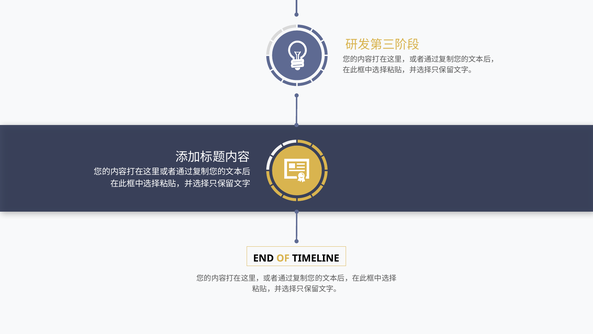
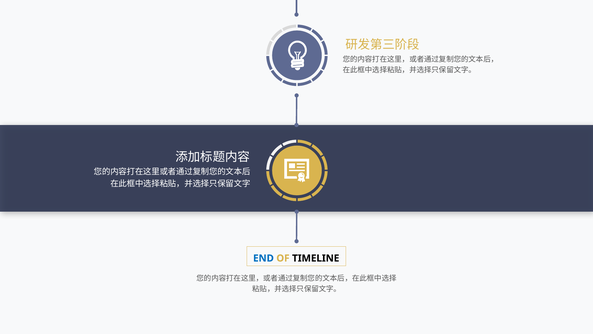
END colour: black -> blue
